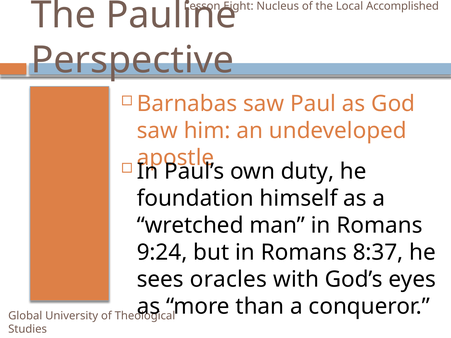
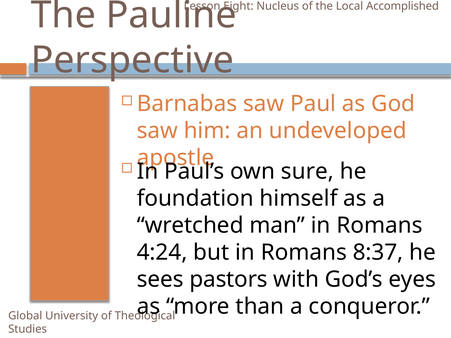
duty: duty -> sure
9:24: 9:24 -> 4:24
oracles: oracles -> pastors
